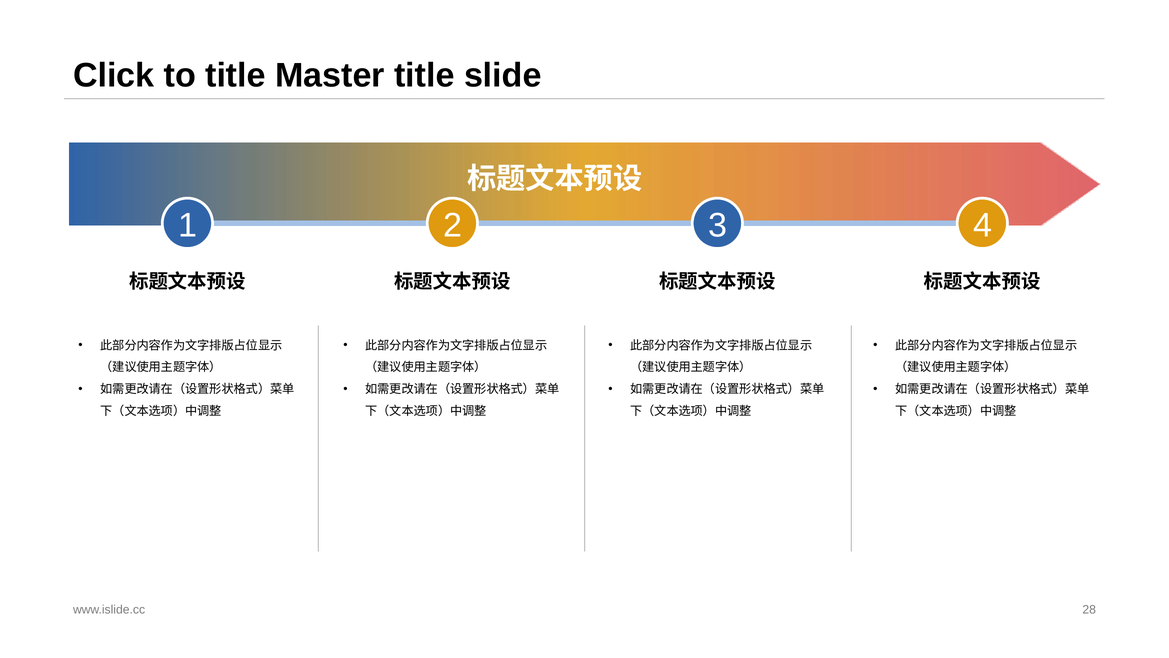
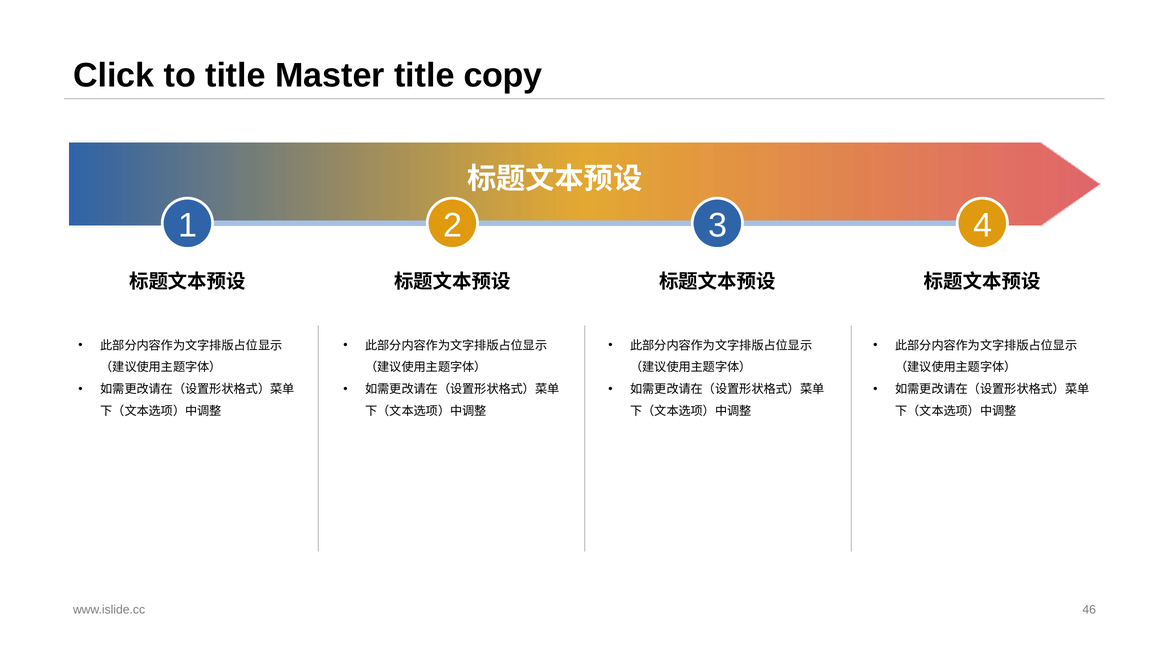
slide: slide -> copy
28: 28 -> 46
